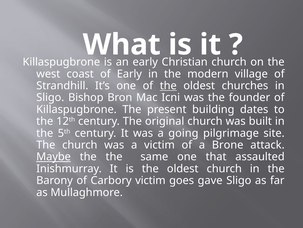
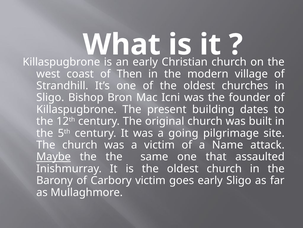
of Early: Early -> Then
the at (168, 85) underline: present -> none
Brone: Brone -> Name
goes gave: gave -> early
